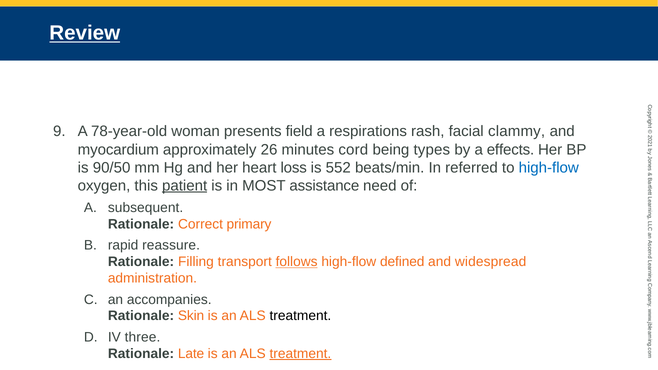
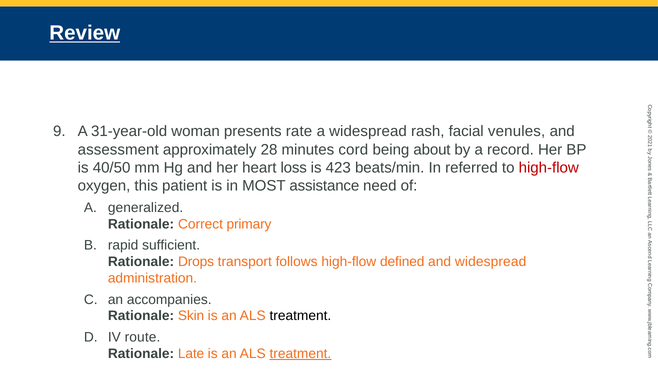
78-year-old: 78-year-old -> 31-year-old
field: field -> rate
a respirations: respirations -> widespread
clammy: clammy -> venules
myocardium: myocardium -> assessment
26: 26 -> 28
types: types -> about
effects: effects -> record
90/50: 90/50 -> 40/50
552: 552 -> 423
high-flow at (549, 168) colour: blue -> red
patient underline: present -> none
subsequent: subsequent -> generalized
reassure: reassure -> sufficient
Filling: Filling -> Drops
follows underline: present -> none
three: three -> route
